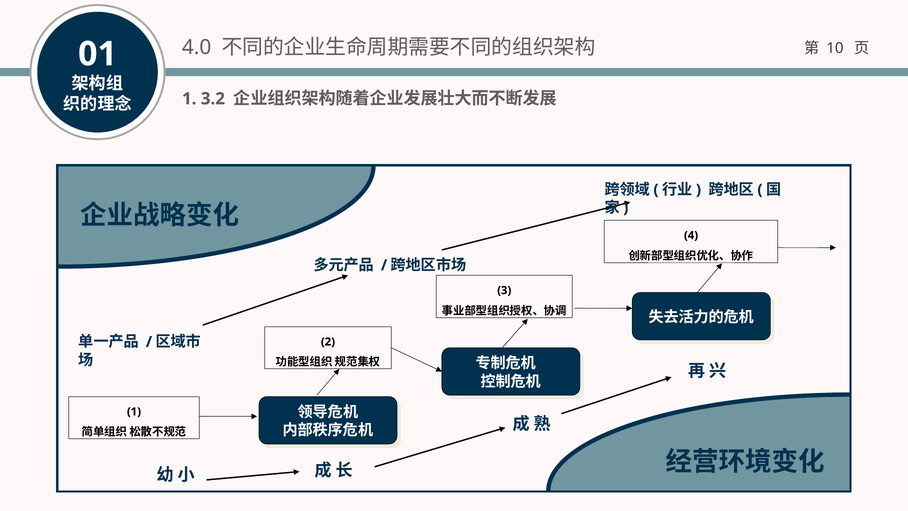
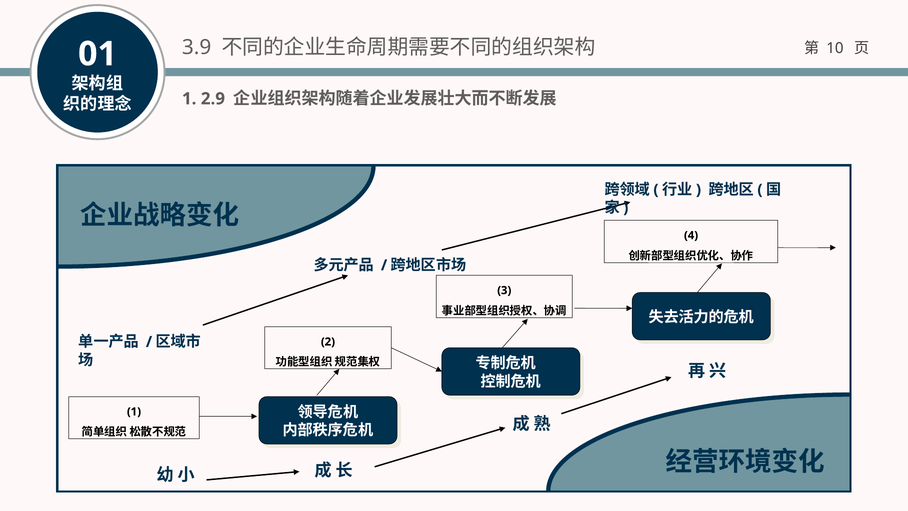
4.0: 4.0 -> 3.9
3.2: 3.2 -> 2.9
